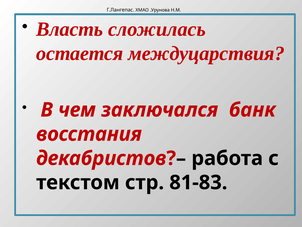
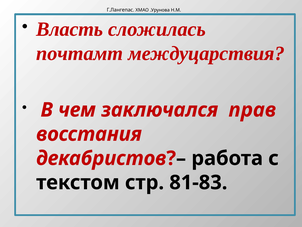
остается: остается -> почтамт
банк: банк -> прав
